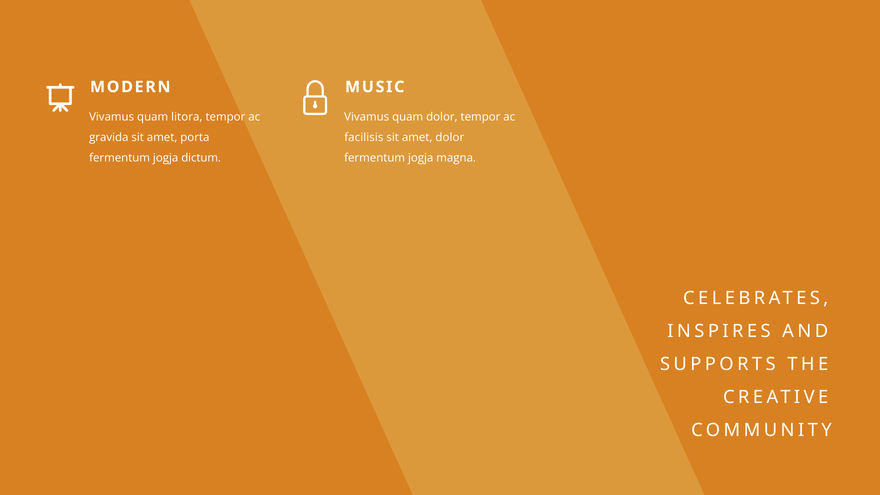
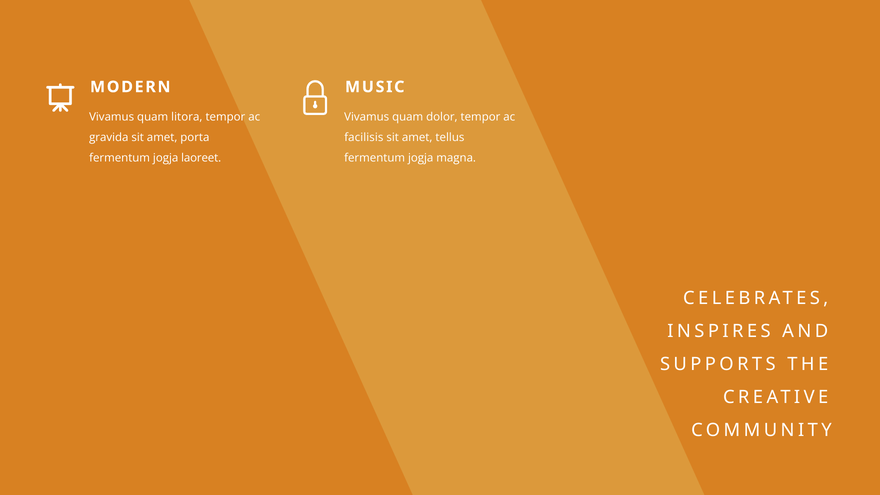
amet dolor: dolor -> tellus
dictum: dictum -> laoreet
